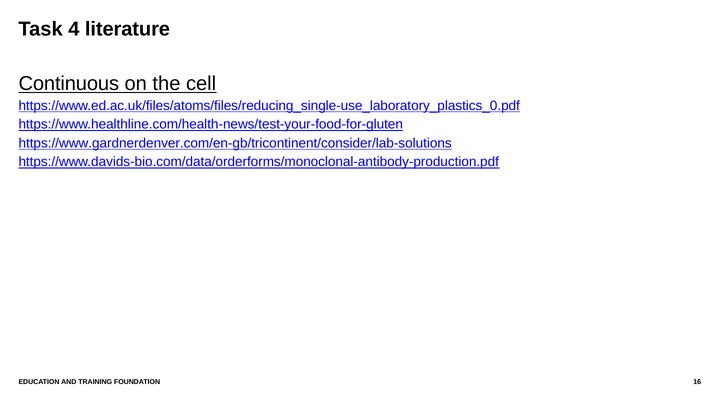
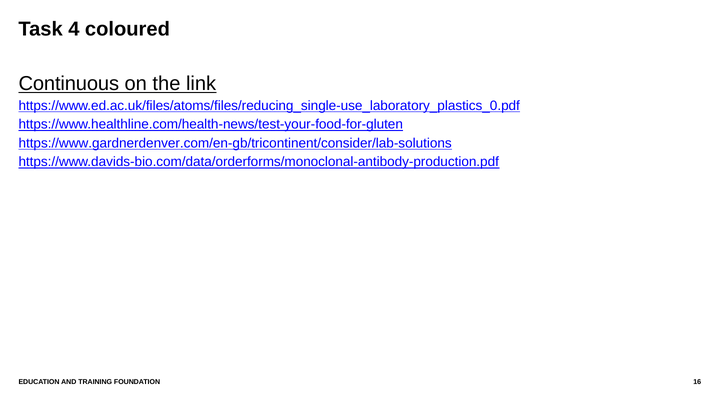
literature: literature -> coloured
cell: cell -> link
